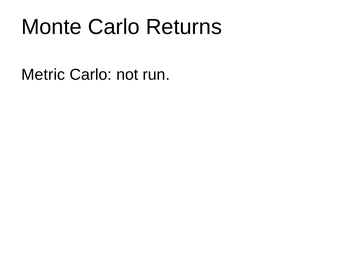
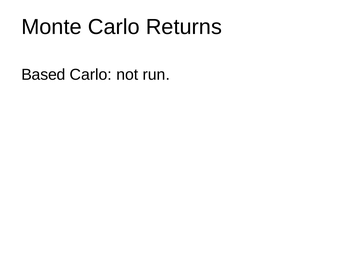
Metric: Metric -> Based
